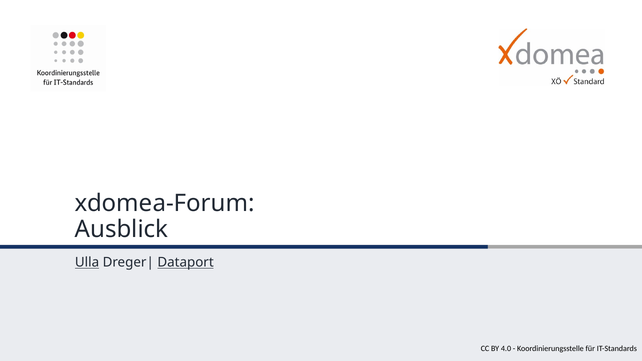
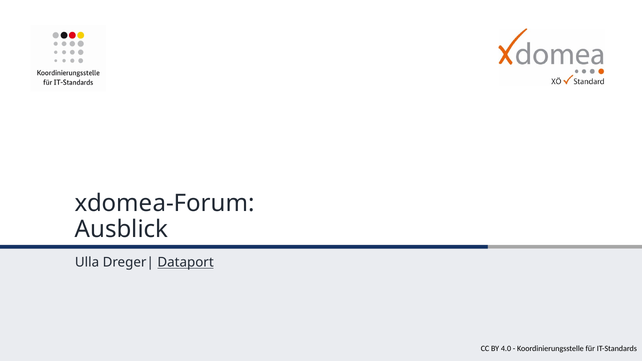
Ulla underline: present -> none
